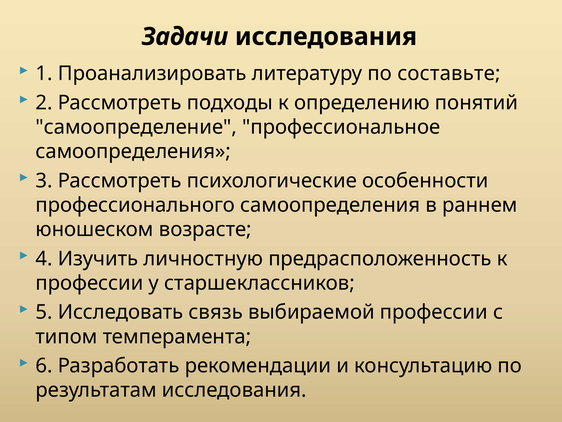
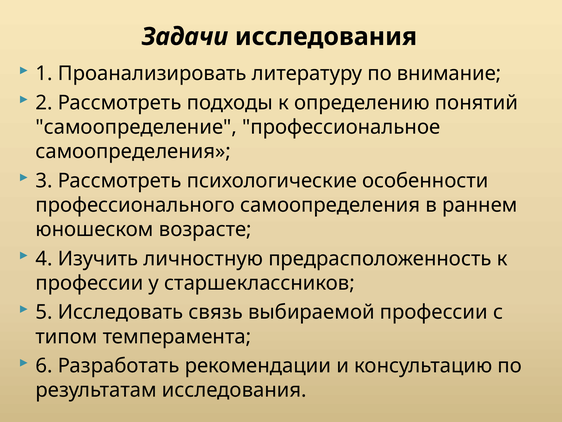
составьте: составьте -> внимание
